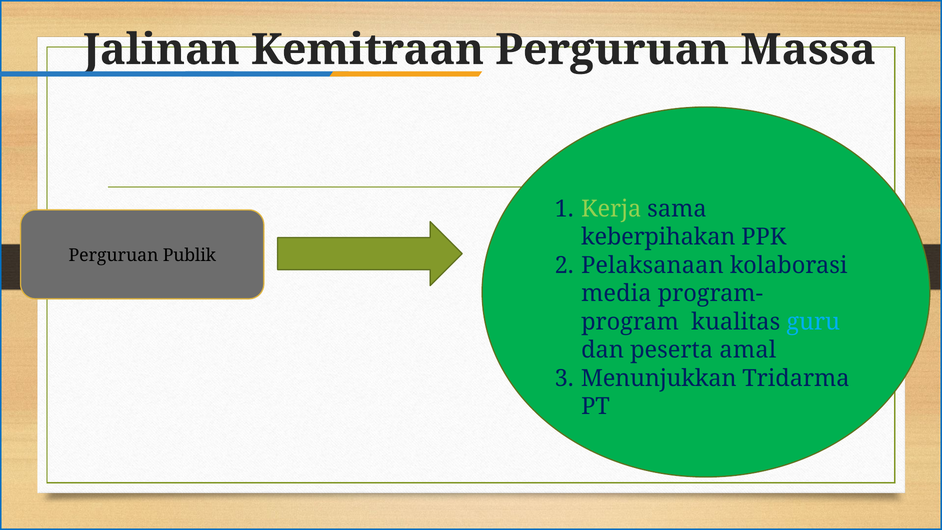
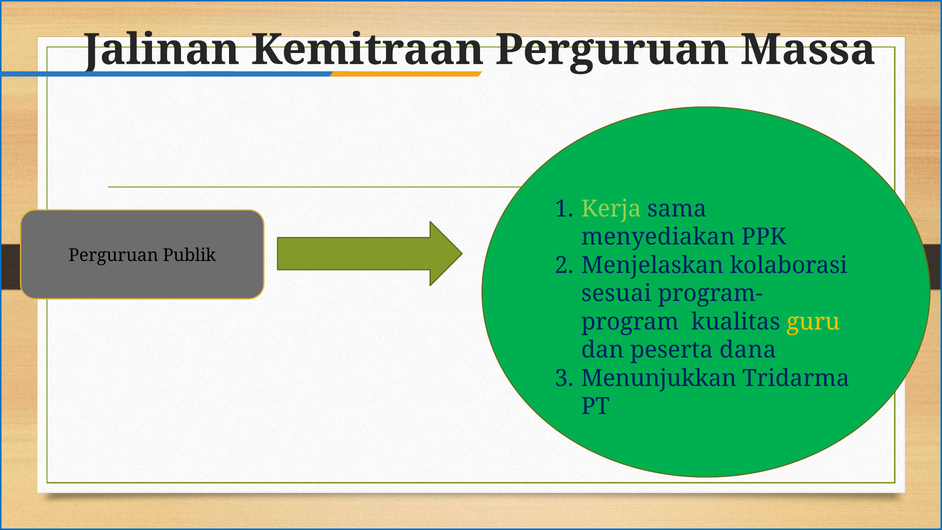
keberpihakan: keberpihakan -> menyediakan
Pelaksanaan: Pelaksanaan -> Menjelaskan
media: media -> sesuai
guru colour: light blue -> yellow
amal: amal -> dana
